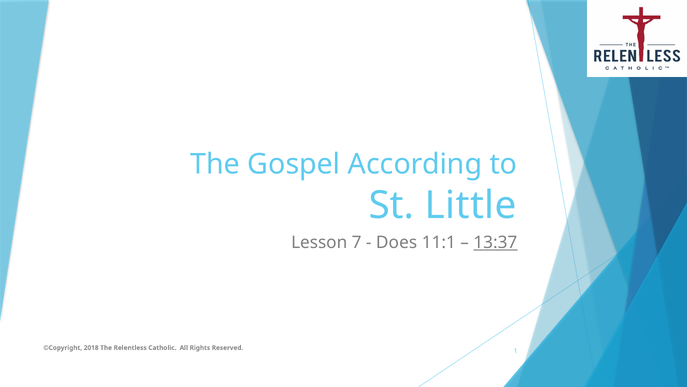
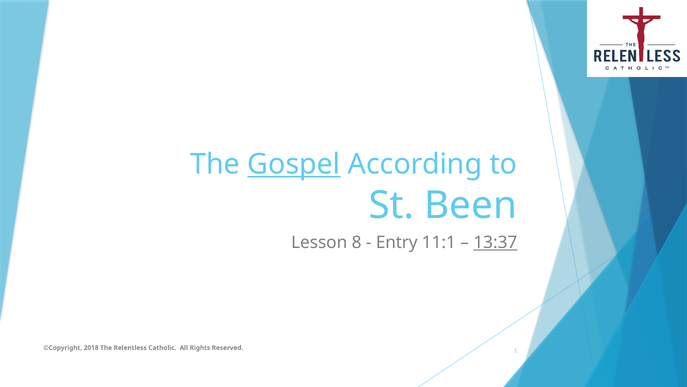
Gospel underline: none -> present
Little: Little -> Been
7: 7 -> 8
Does: Does -> Entry
